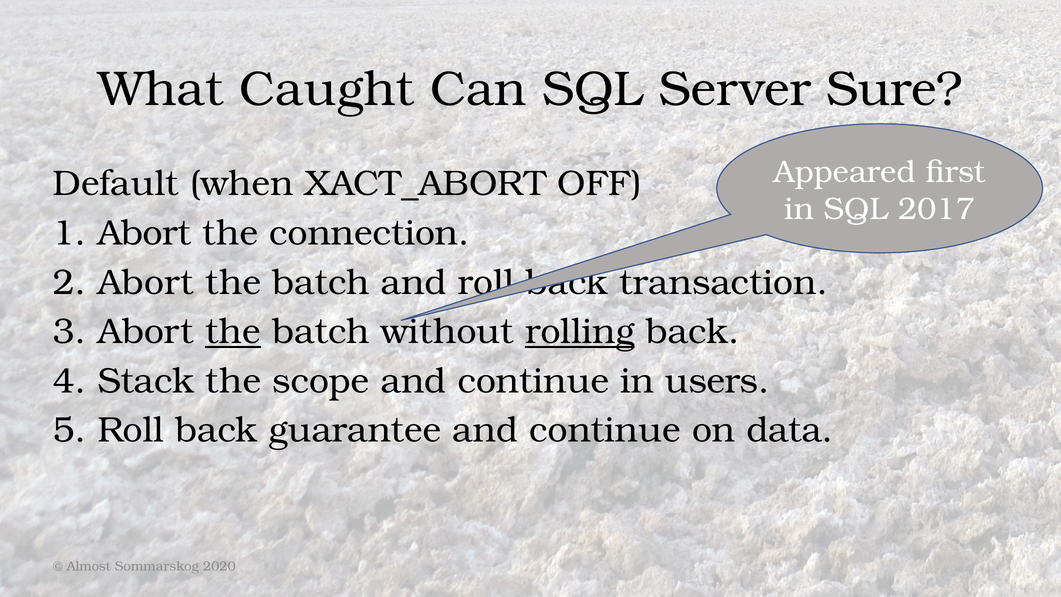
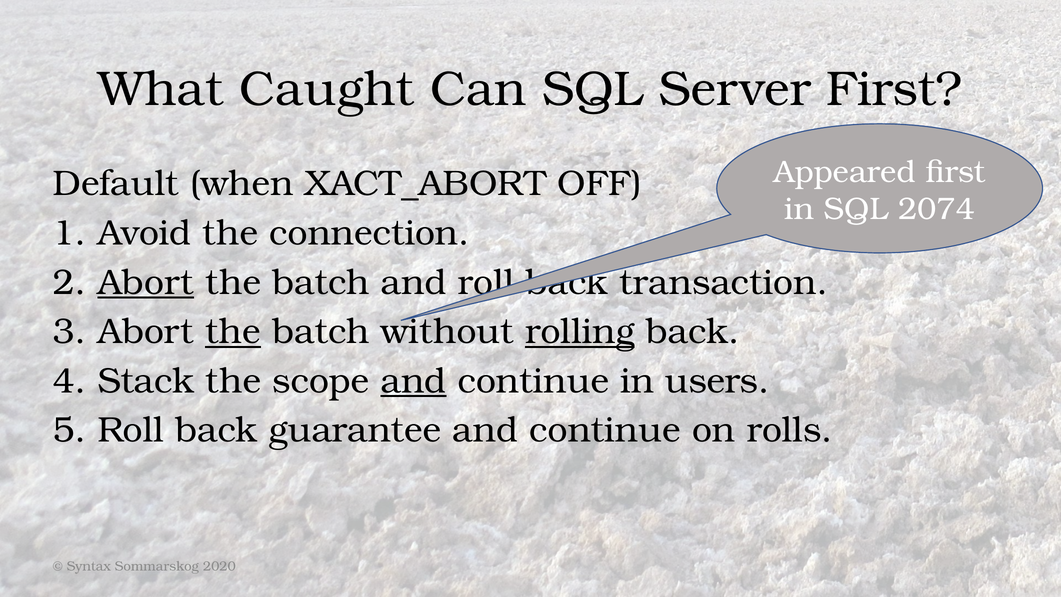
Server Sure: Sure -> First
2017: 2017 -> 2074
Abort at (144, 233): Abort -> Avoid
Abort at (146, 282) underline: none -> present
and at (413, 381) underline: none -> present
data: data -> rolls
Almost: Almost -> Syntax
